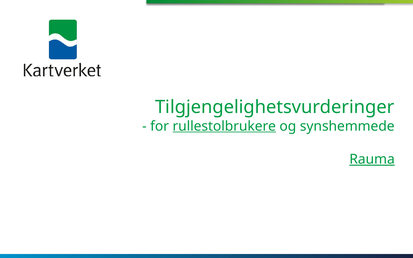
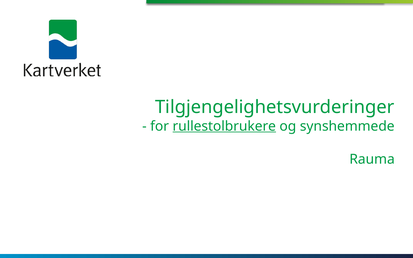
Rauma underline: present -> none
